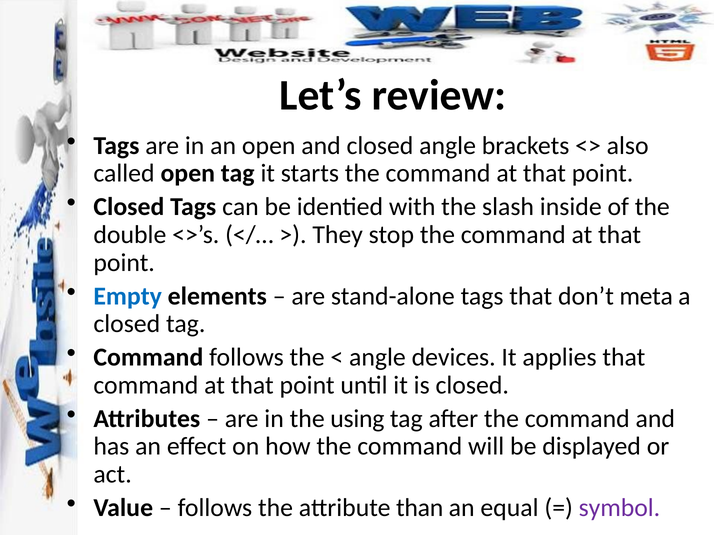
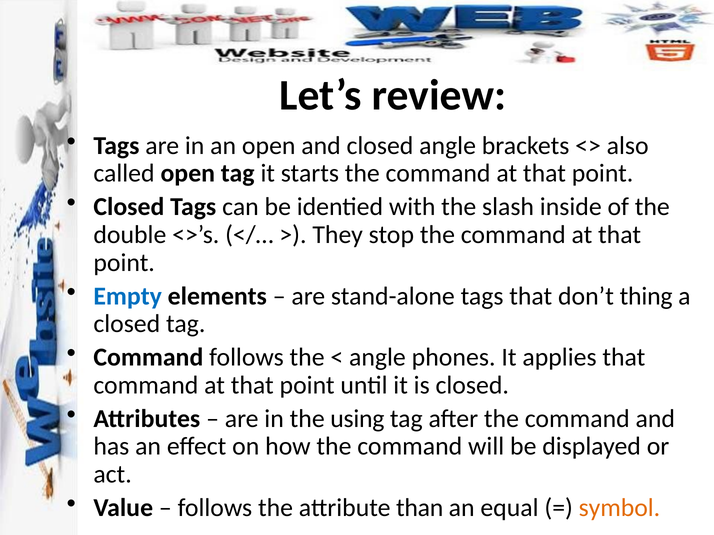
meta: meta -> thing
devices: devices -> phones
symbol colour: purple -> orange
